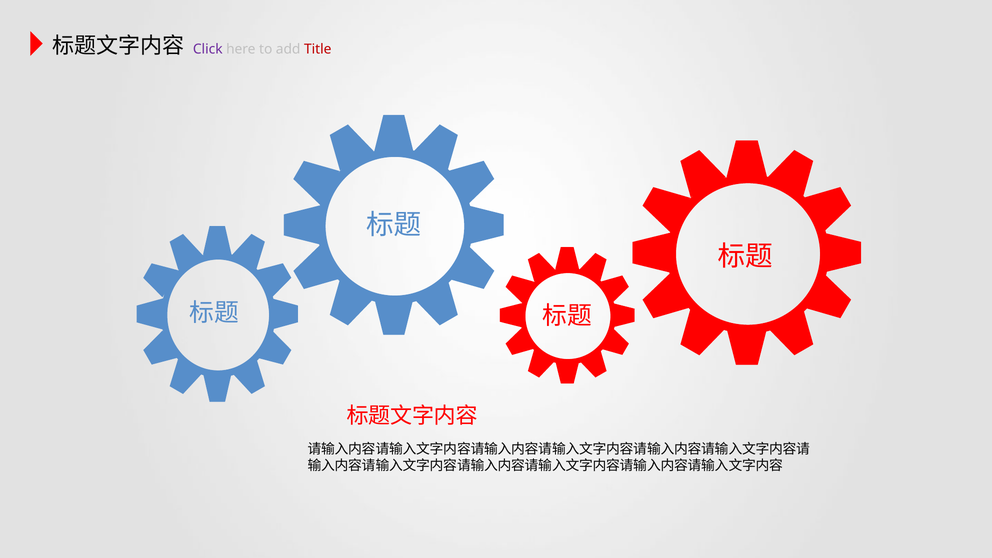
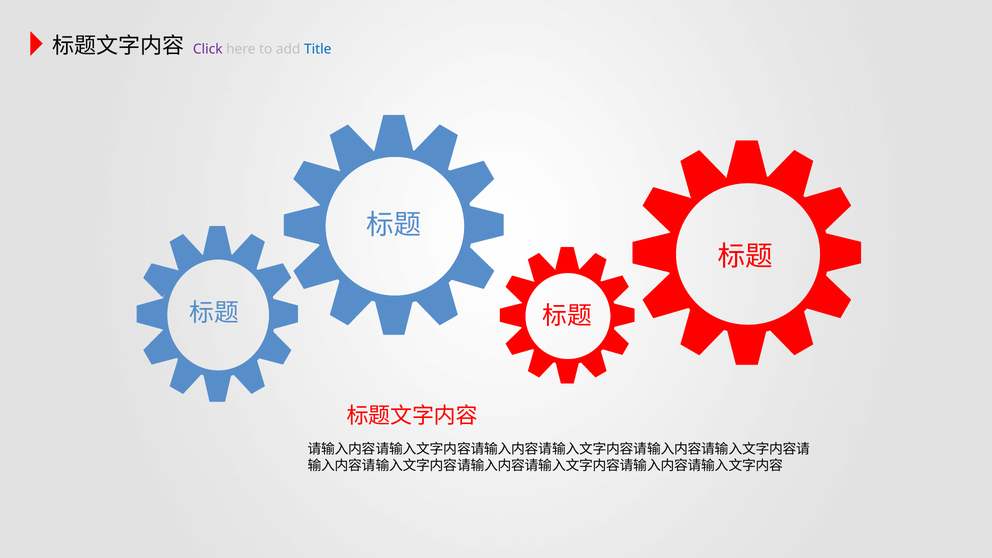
Title colour: red -> blue
